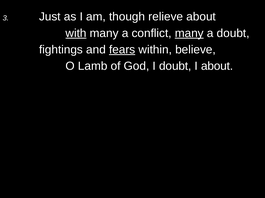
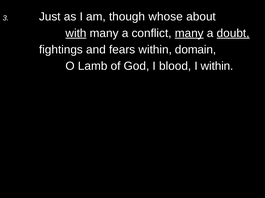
relieve: relieve -> whose
doubt at (233, 33) underline: none -> present
fears underline: present -> none
believe: believe -> domain
I doubt: doubt -> blood
I about: about -> within
